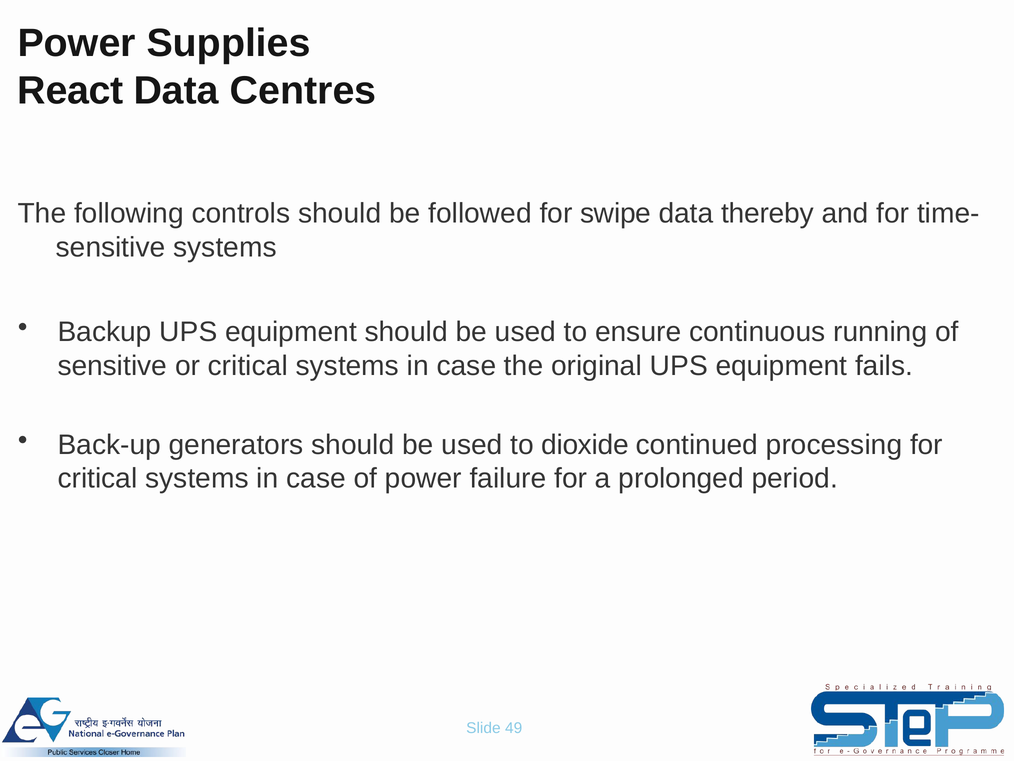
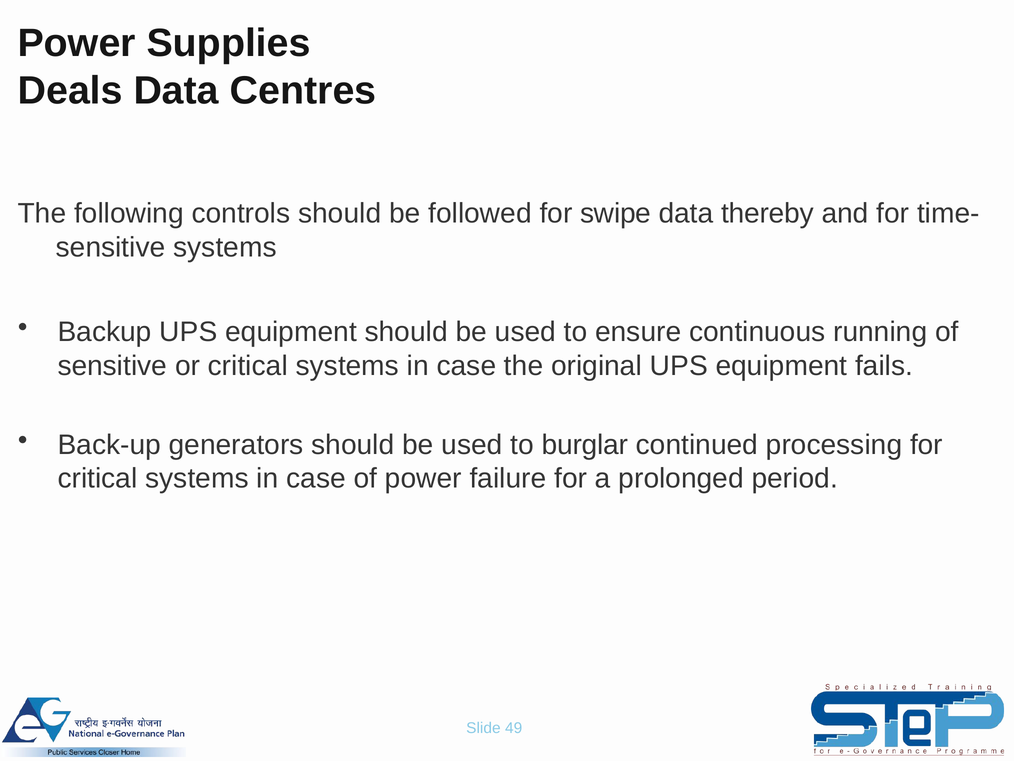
React: React -> Deals
dioxide: dioxide -> burglar
